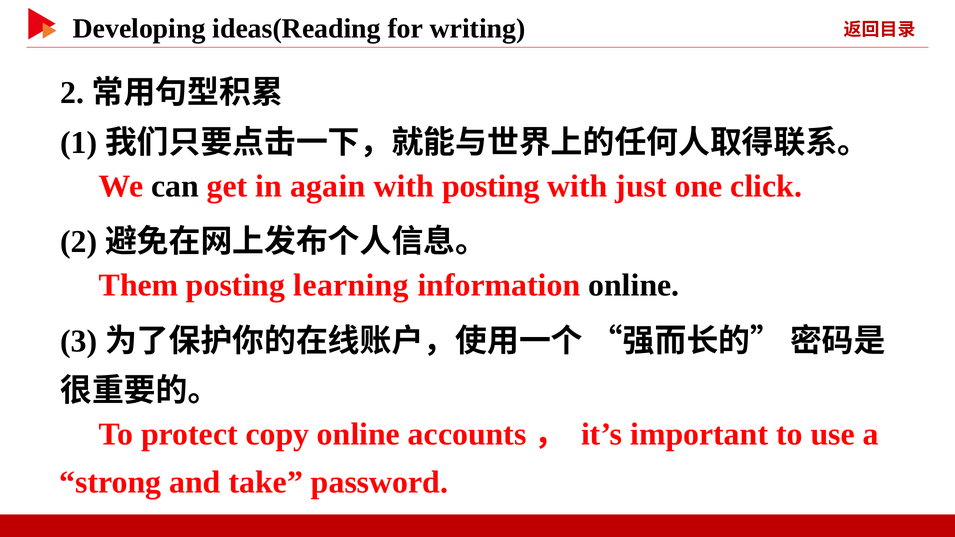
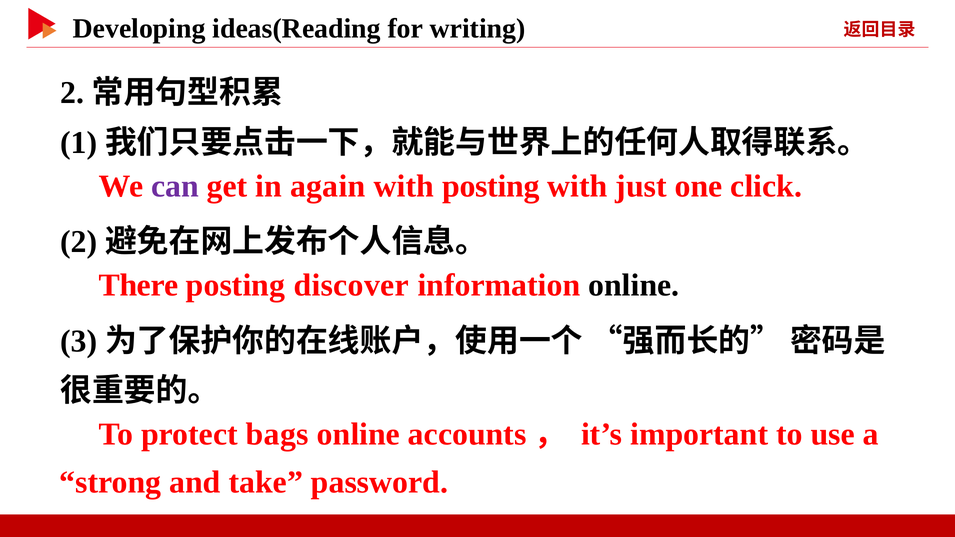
can colour: black -> purple
Them: Them -> There
learning: learning -> discover
copy: copy -> bags
